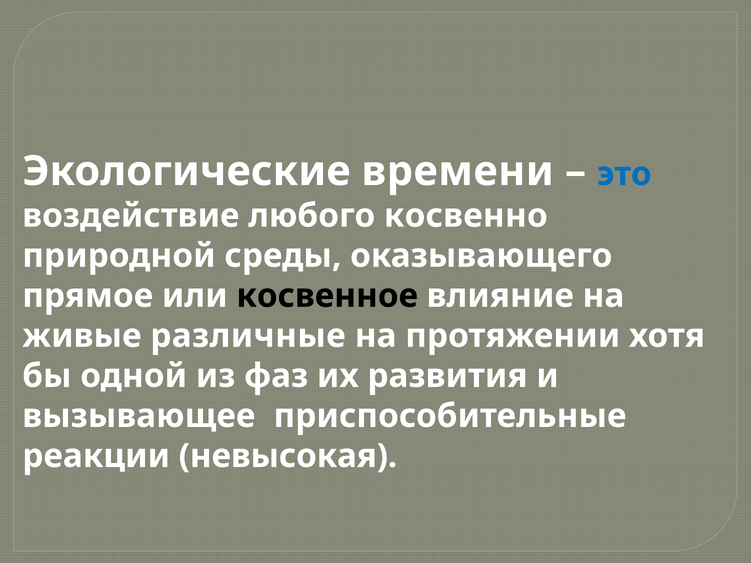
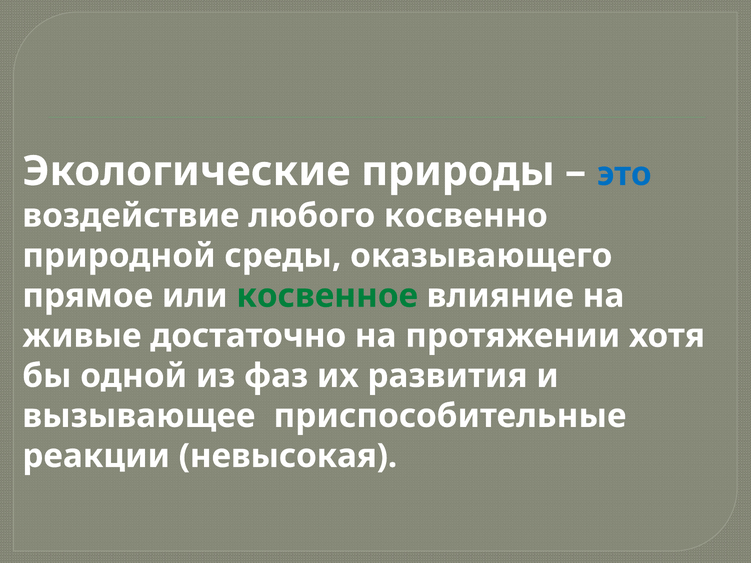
времени: времени -> природы
косвенное colour: black -> green
различные: различные -> достаточно
